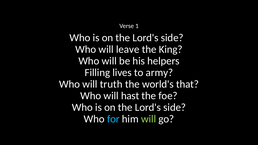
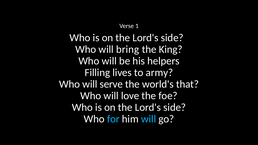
leave: leave -> bring
truth: truth -> serve
hast: hast -> love
will at (149, 119) colour: light green -> light blue
